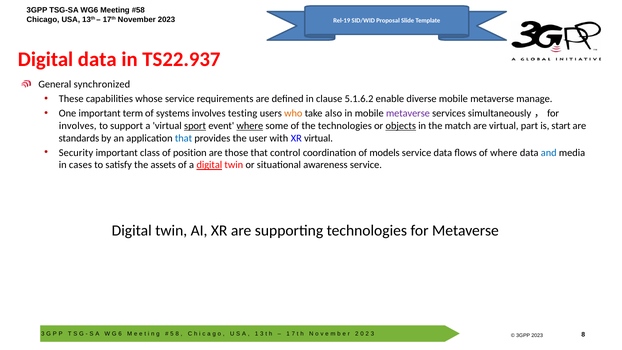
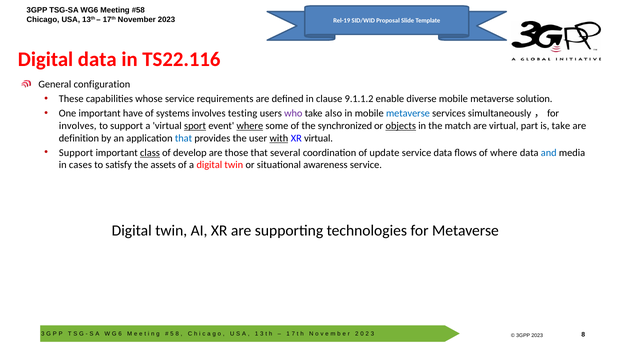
TS22.937: TS22.937 -> TS22.116
synchronized: synchronized -> configuration
5.1.6.2: 5.1.6.2 -> 9.1.1.2
manage: manage -> solution
term: term -> have
who colour: orange -> purple
metaverse at (408, 113) colour: purple -> blue
the technologies: technologies -> synchronized
is start: start -> take
standards: standards -> definition
with underline: none -> present
Security at (76, 153): Security -> Support
class underline: none -> present
position: position -> develop
control: control -> several
models: models -> update
digital at (209, 165) underline: present -> none
